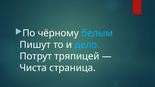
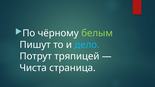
белым colour: light blue -> light green
